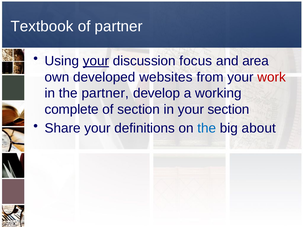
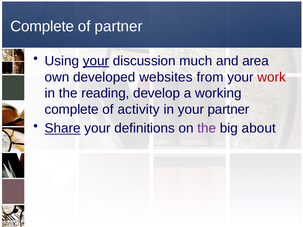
Textbook at (42, 26): Textbook -> Complete
focus: focus -> much
the partner: partner -> reading
of section: section -> activity
your section: section -> partner
Share underline: none -> present
the at (207, 128) colour: blue -> purple
